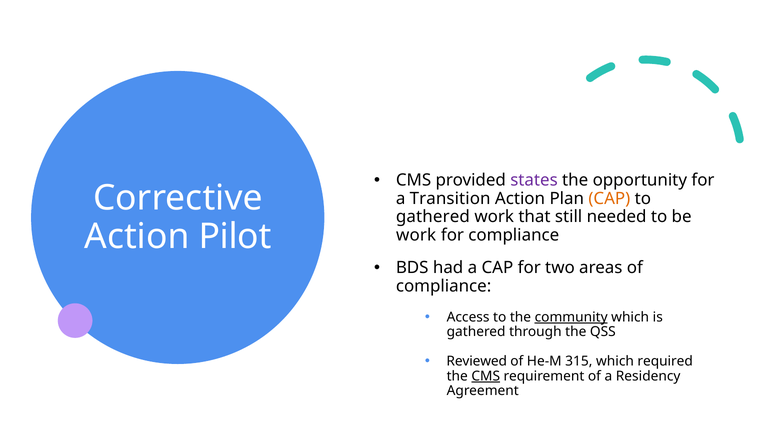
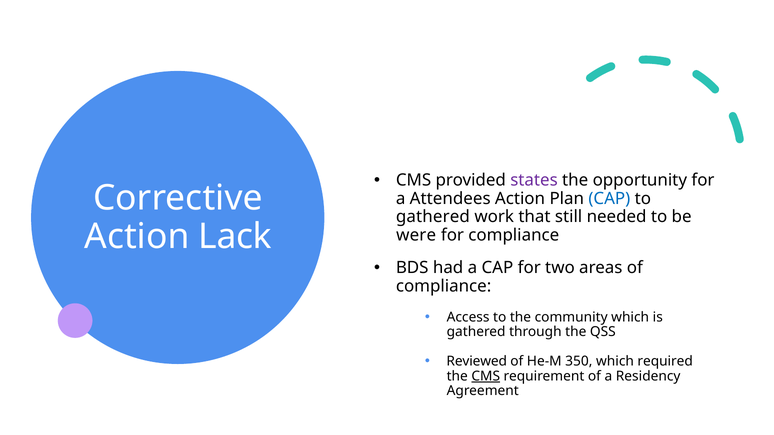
Transition: Transition -> Attendees
CAP at (609, 199) colour: orange -> blue
Pilot: Pilot -> Lack
work at (416, 235): work -> were
community underline: present -> none
315: 315 -> 350
